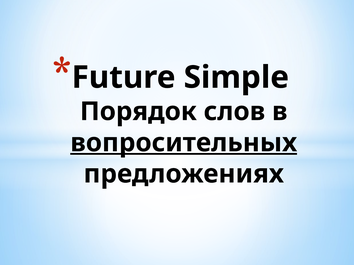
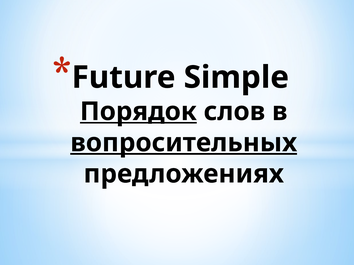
Порядок underline: none -> present
